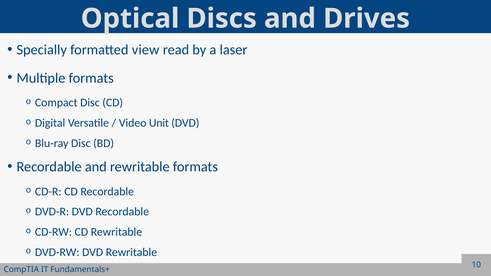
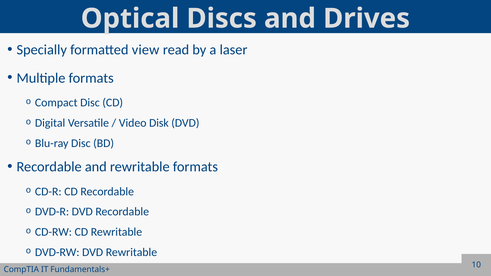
Unit: Unit -> Disk
